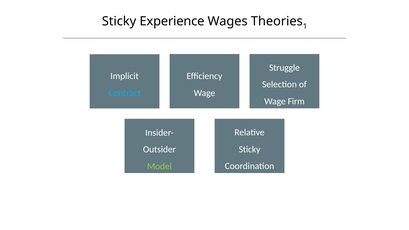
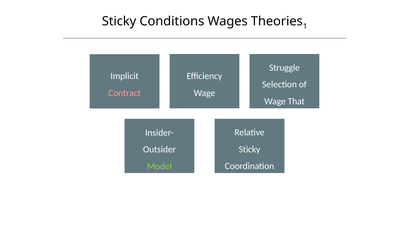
Experience: Experience -> Conditions
Contract colour: light blue -> pink
Firm: Firm -> That
